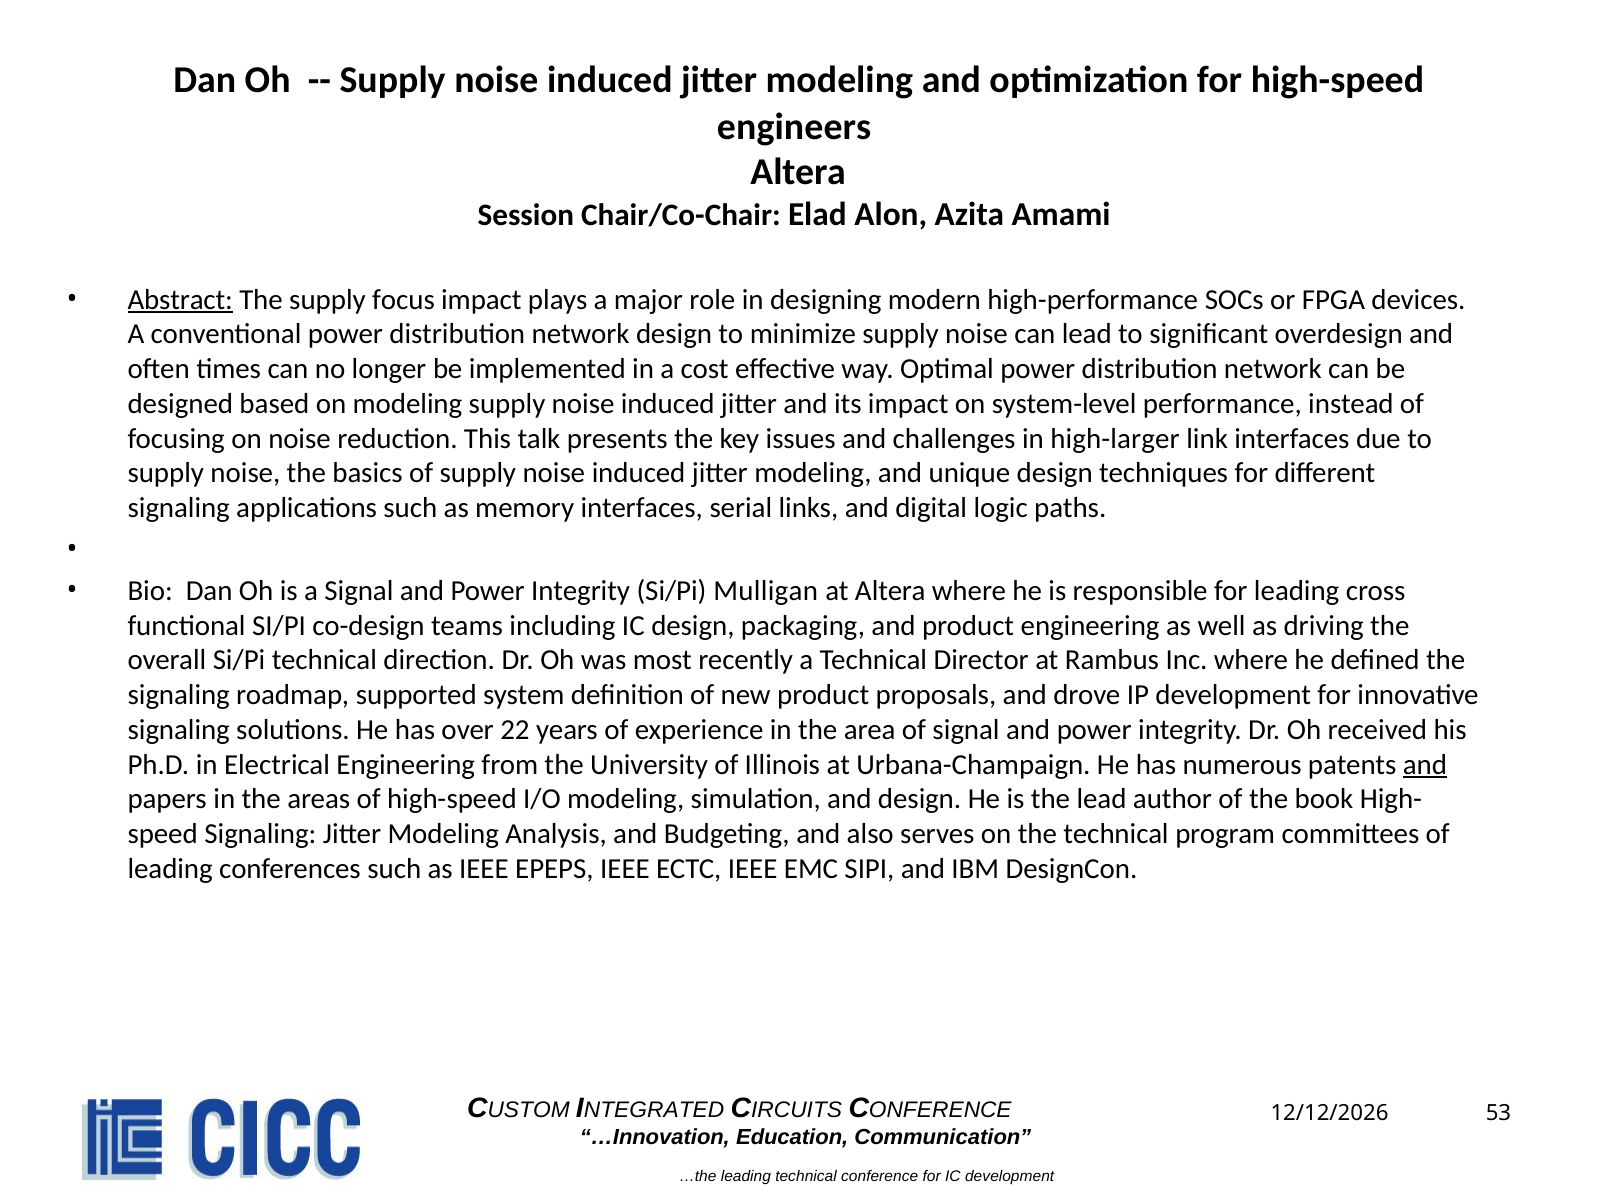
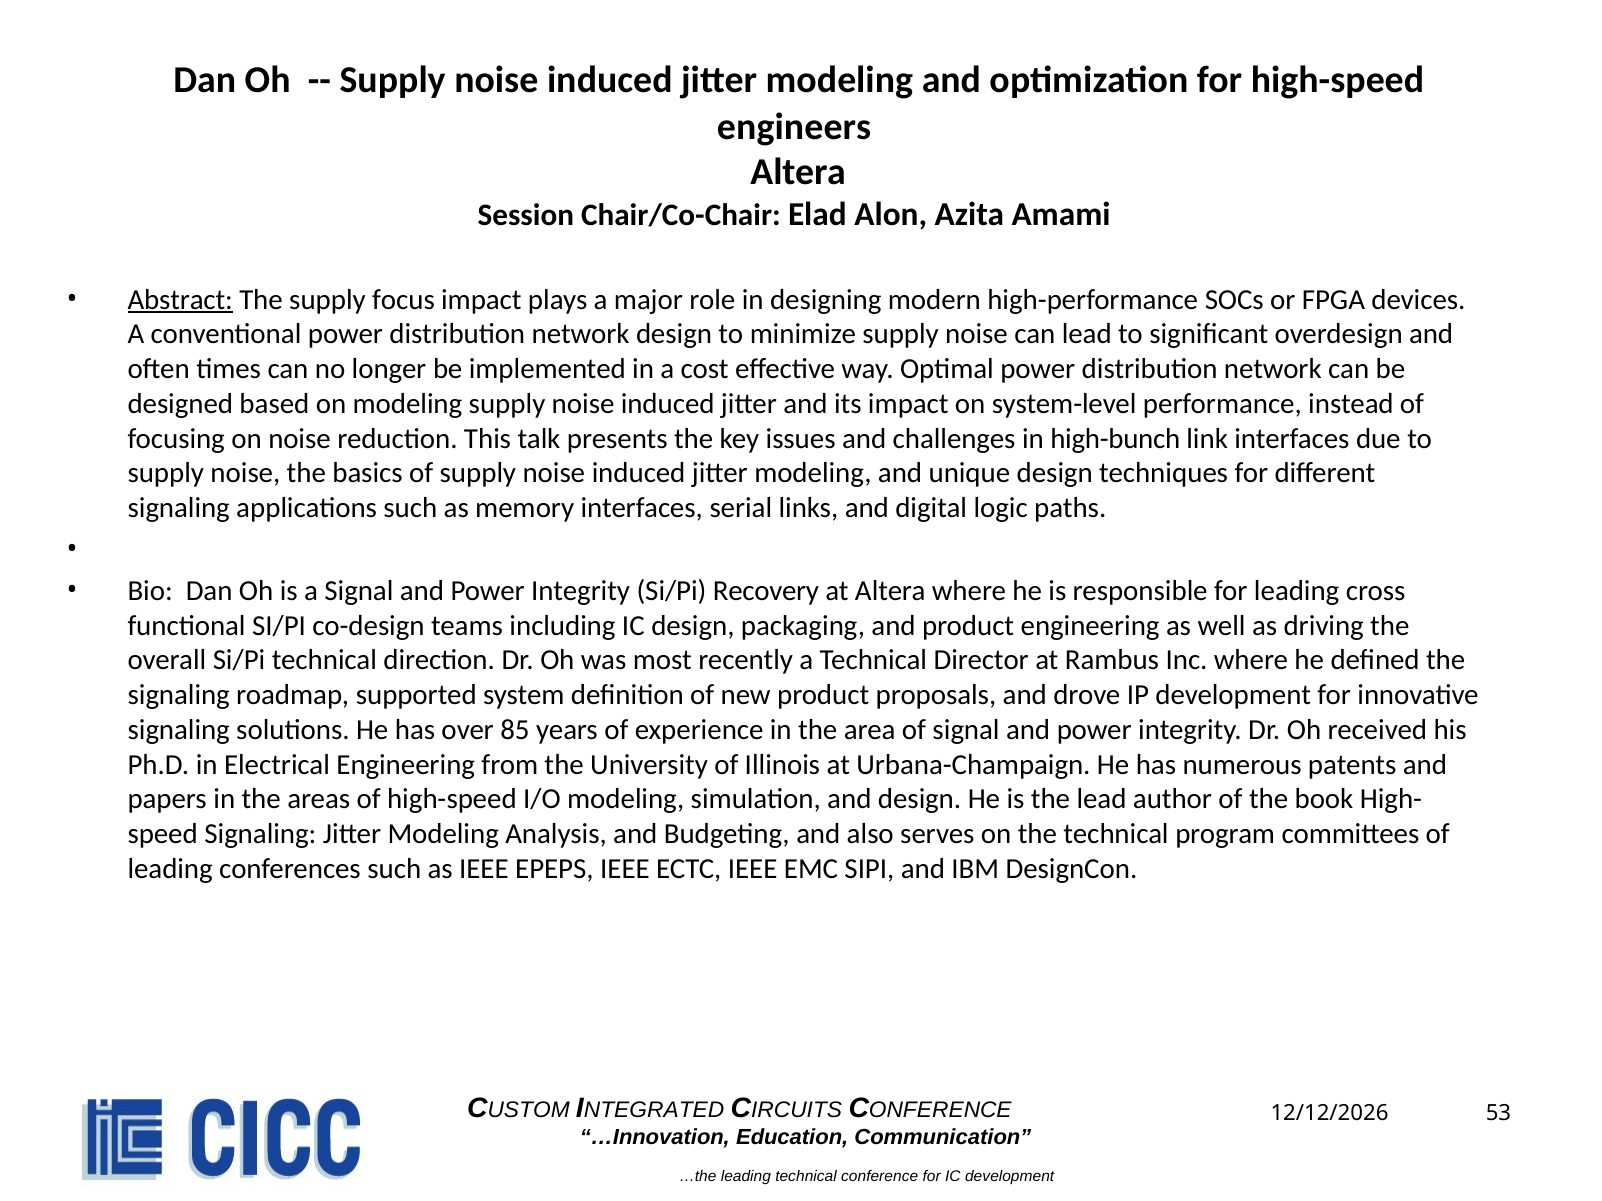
high-larger: high-larger -> high-bunch
Mulligan: Mulligan -> Recovery
22: 22 -> 85
and at (1425, 765) underline: present -> none
